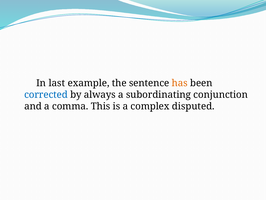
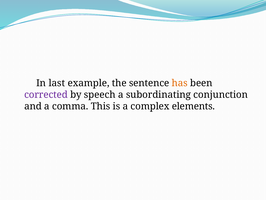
corrected colour: blue -> purple
always: always -> speech
disputed: disputed -> elements
